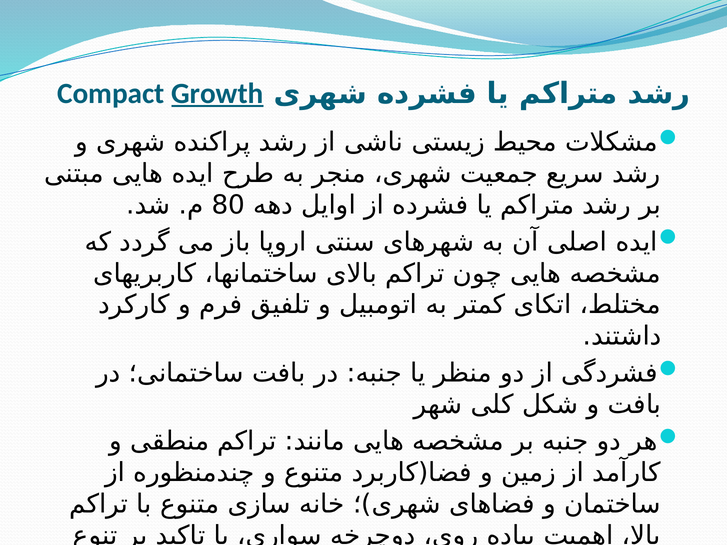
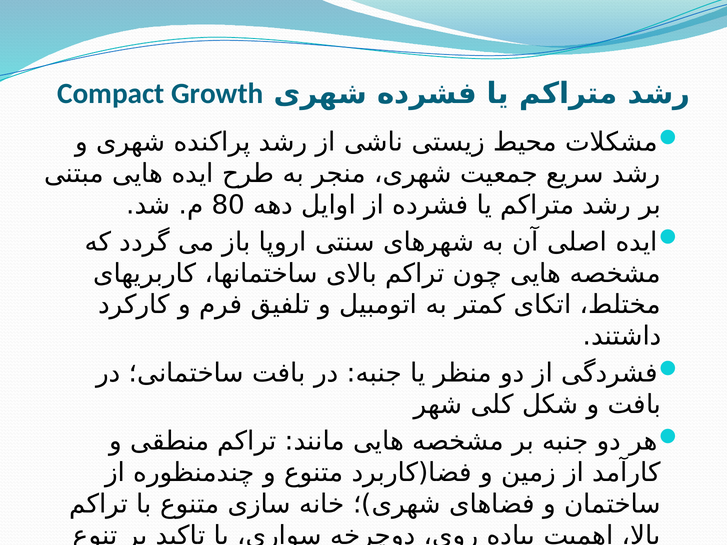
Growth underline: present -> none
